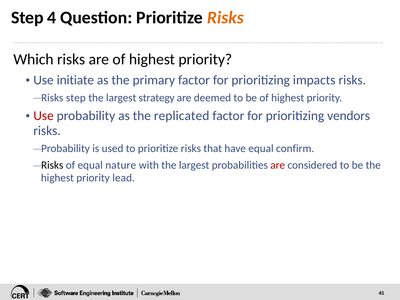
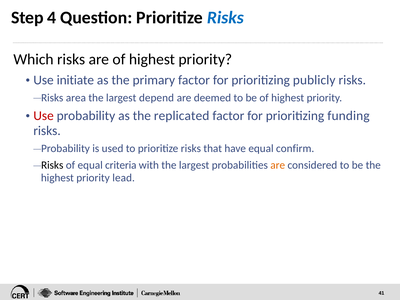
Risks at (225, 18) colour: orange -> blue
impacts: impacts -> publicly
Risks step: step -> area
strategy: strategy -> depend
vendors: vendors -> funding
nature: nature -> criteria
are at (278, 165) colour: red -> orange
